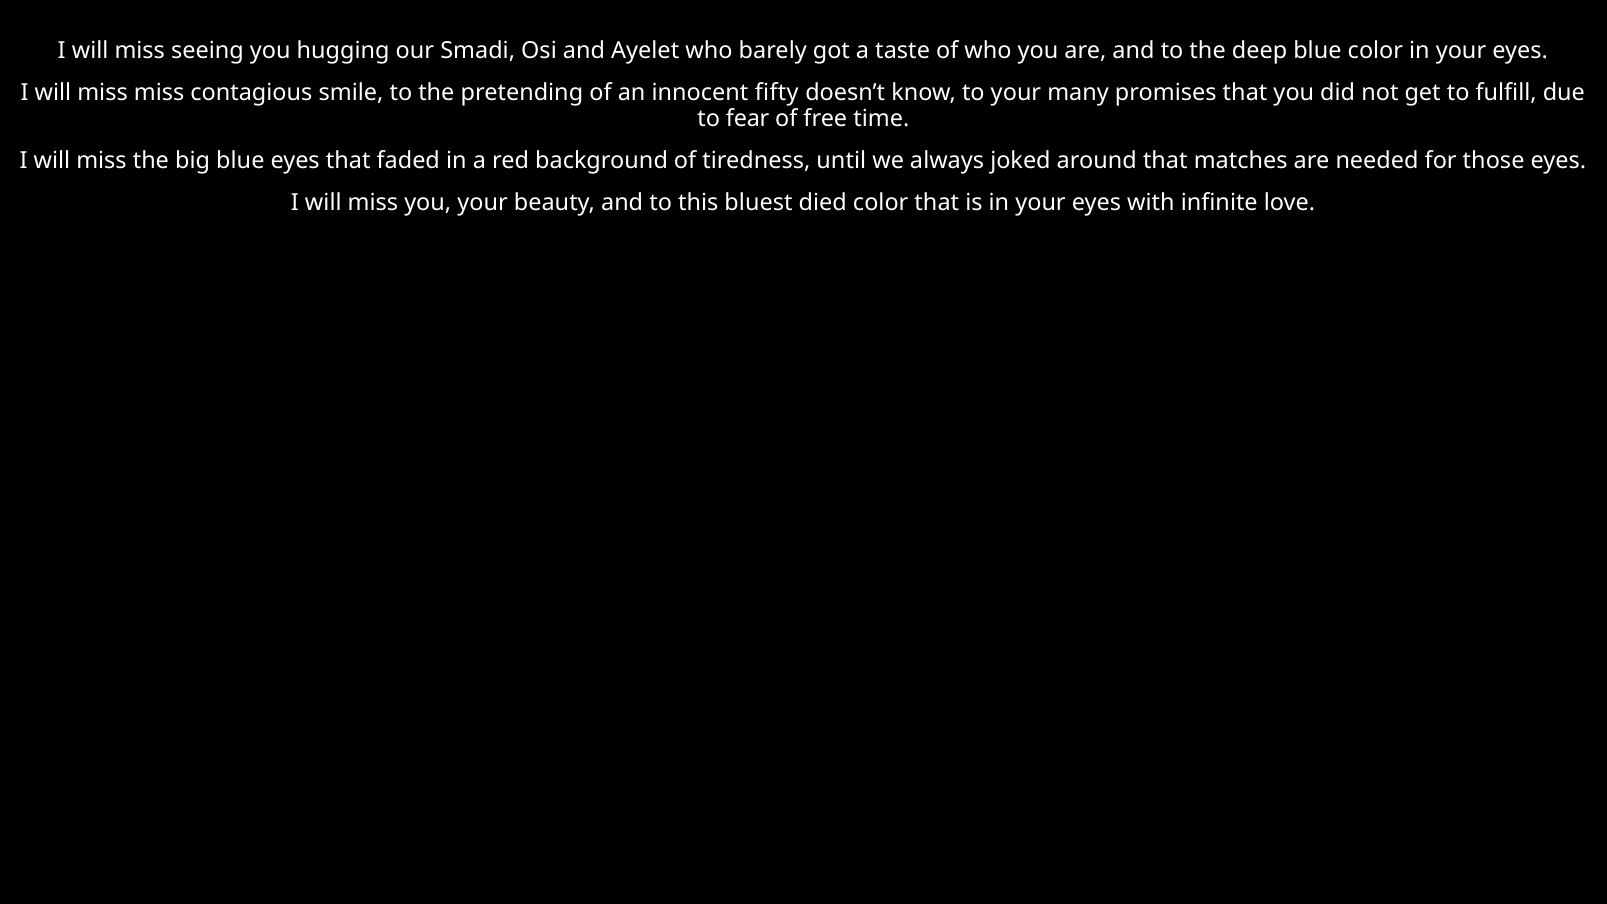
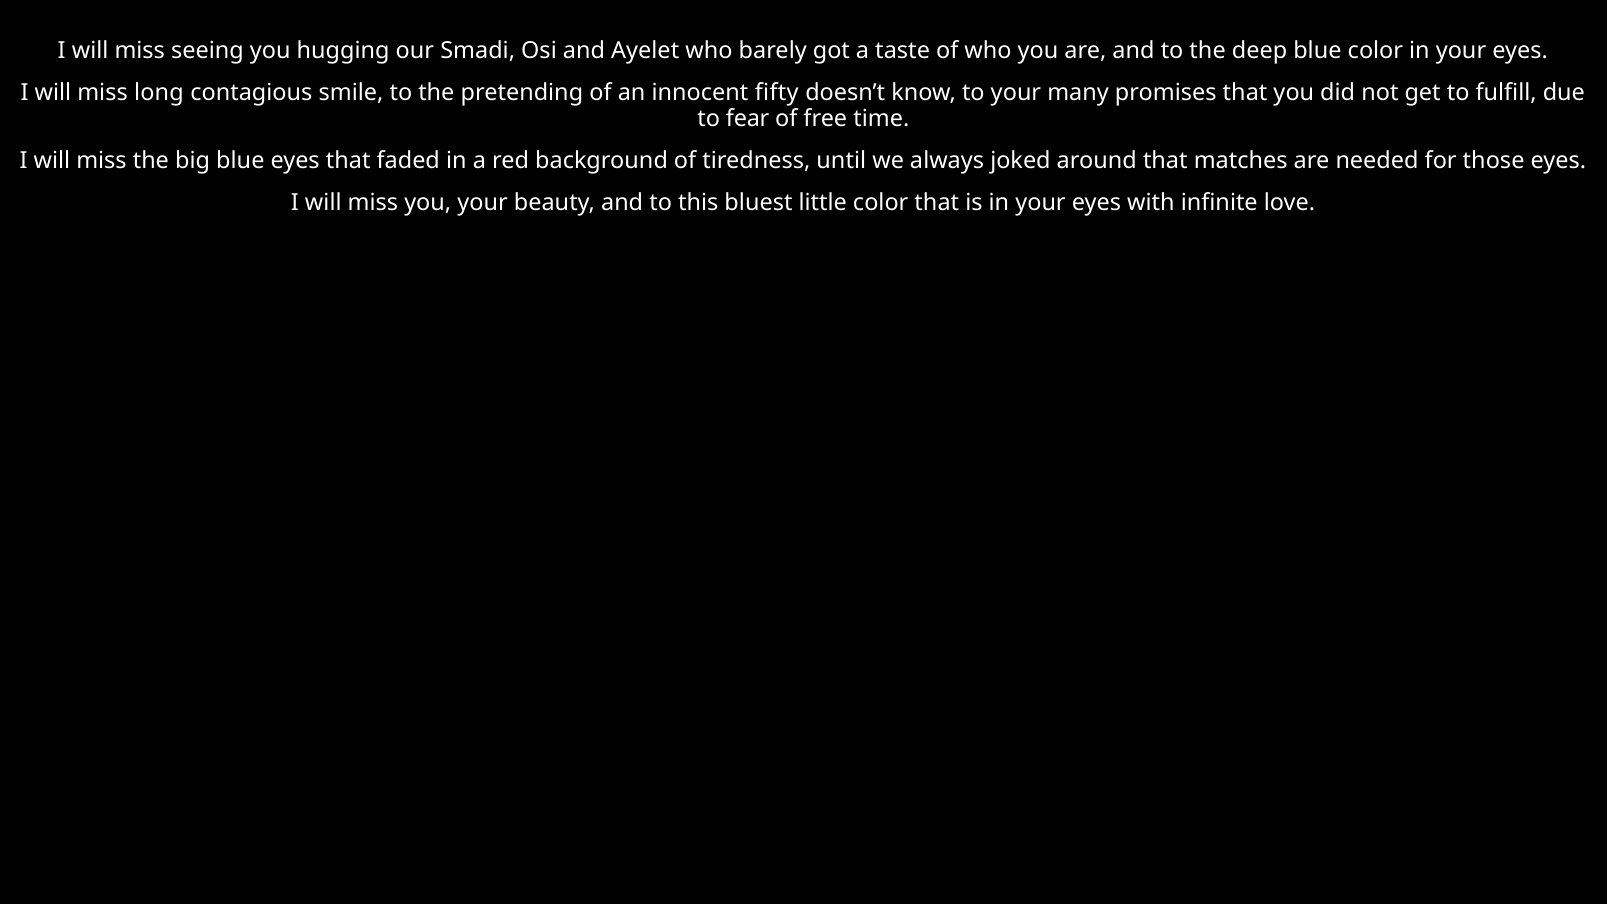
miss miss: miss -> long
died: died -> little
